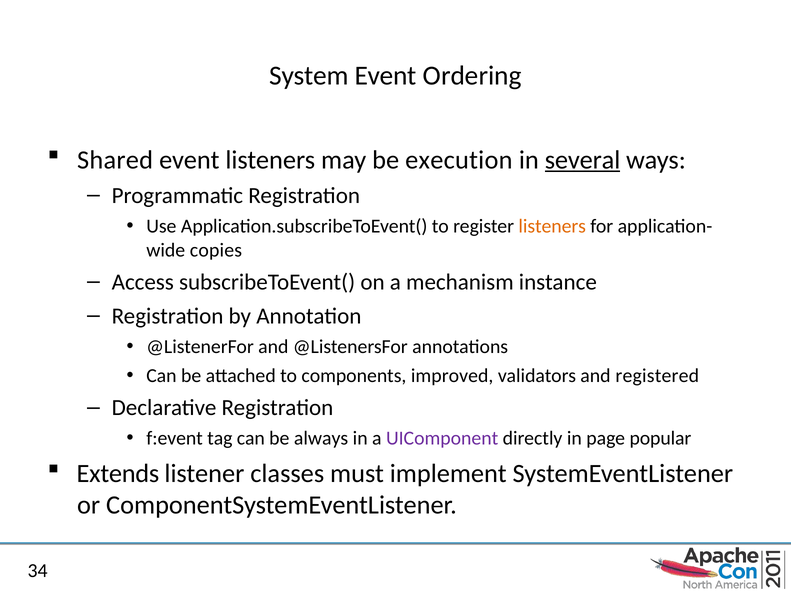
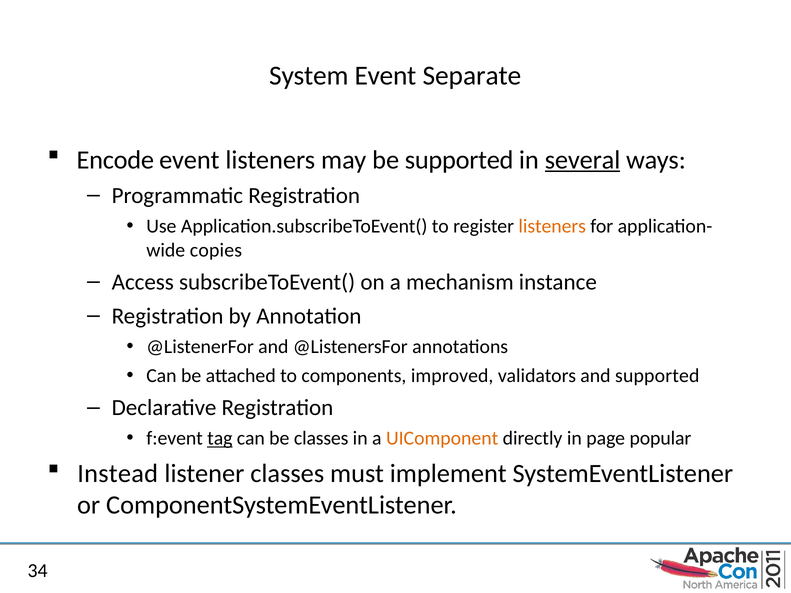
Ordering: Ordering -> Separate
Shared: Shared -> Encode
be execution: execution -> supported
and registered: registered -> supported
tag underline: none -> present
be always: always -> classes
UIComponent colour: purple -> orange
Extends: Extends -> Instead
